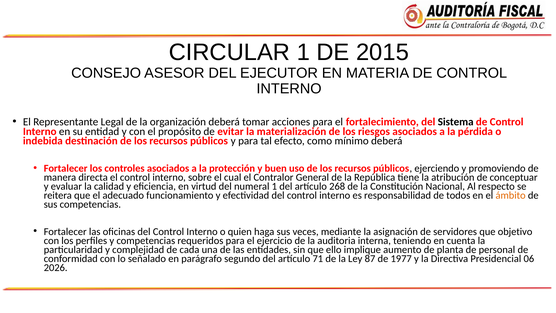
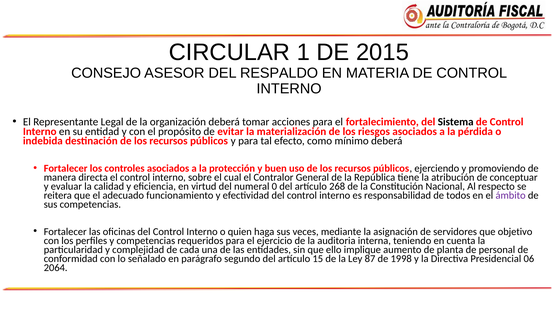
EJECUTOR: EJECUTOR -> RESPALDO
numeral 1: 1 -> 0
ámbito colour: orange -> purple
71: 71 -> 15
1977: 1977 -> 1998
2026: 2026 -> 2064
